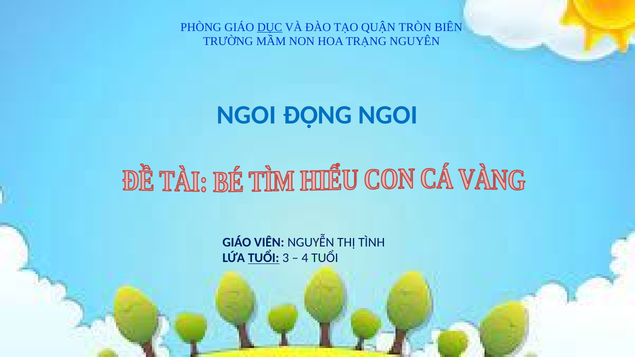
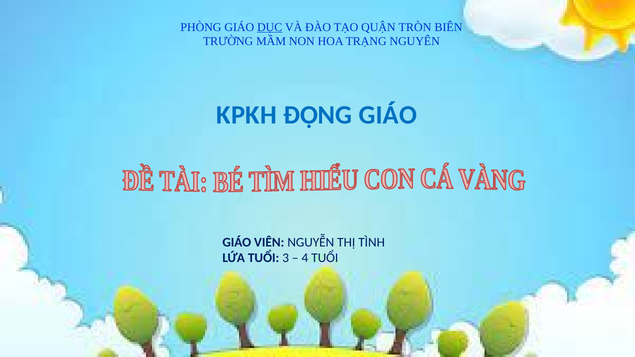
NGOI at (247, 115): NGOI -> KPKH
ĐỘNG NGOI: NGOI -> GIÁO
TUỔI at (264, 258) underline: present -> none
